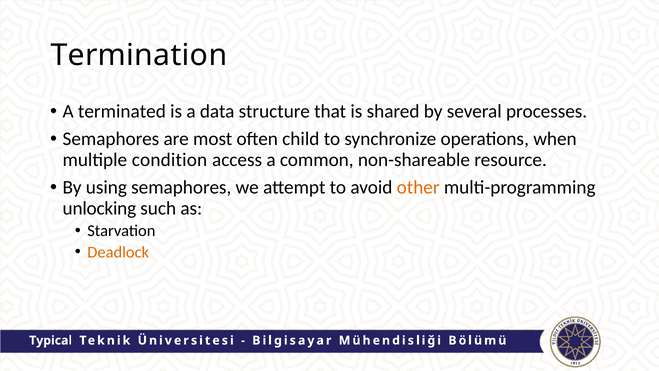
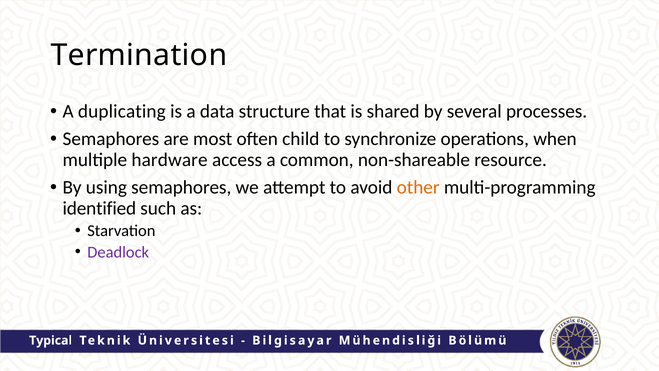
terminated: terminated -> duplicating
condition: condition -> hardware
unlocking: unlocking -> identified
Deadlock colour: orange -> purple
